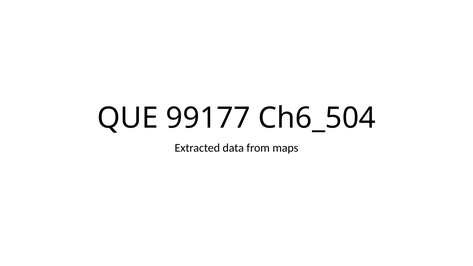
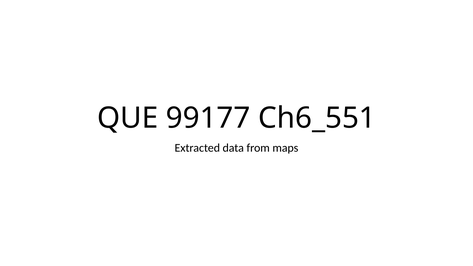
Ch6_504: Ch6_504 -> Ch6_551
